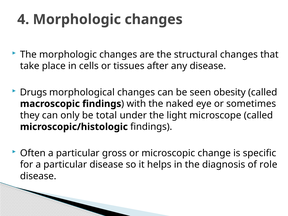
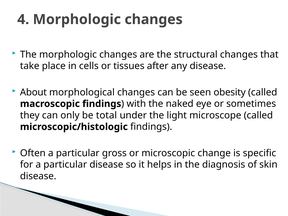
Drugs: Drugs -> About
role: role -> skin
